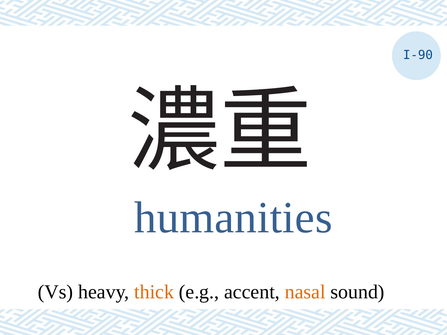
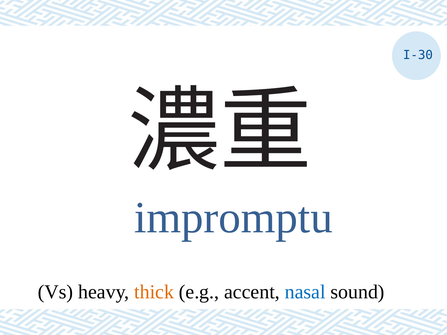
I-90: I-90 -> I-30
humanities: humanities -> impromptu
nasal colour: orange -> blue
